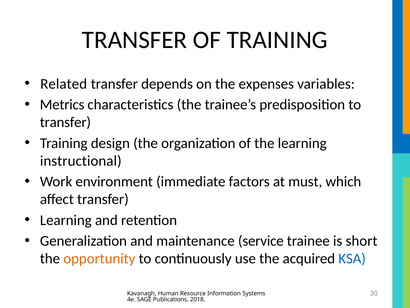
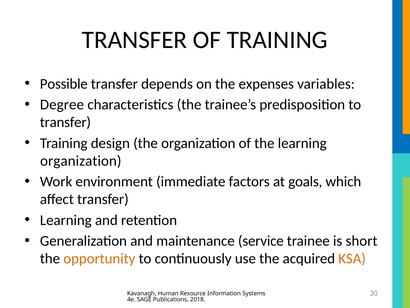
Related: Related -> Possible
Metrics: Metrics -> Degree
instructional at (81, 161): instructional -> organization
must: must -> goals
KSA colour: blue -> orange
